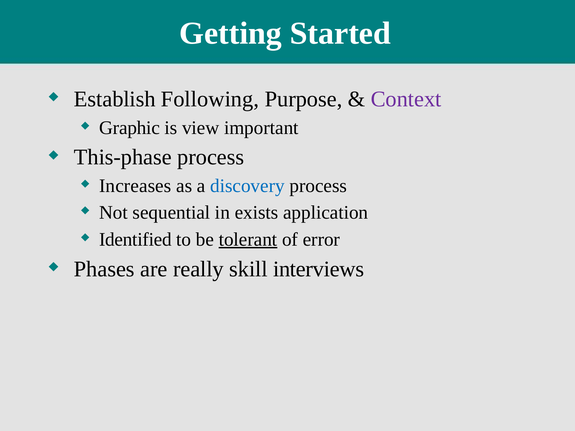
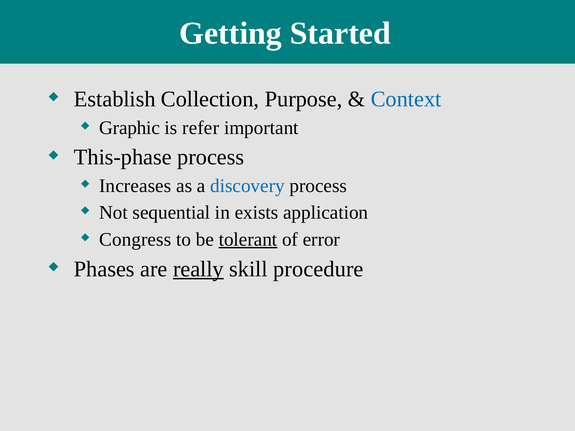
Following: Following -> Collection
Context colour: purple -> blue
view: view -> refer
Identified: Identified -> Congress
really underline: none -> present
interviews: interviews -> procedure
